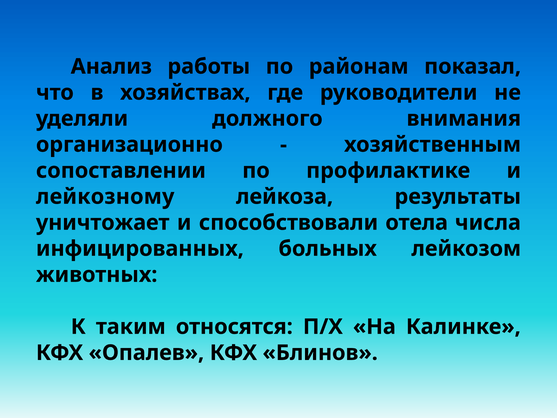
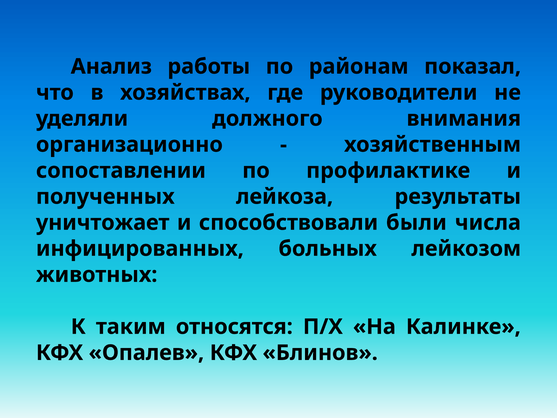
лейкозному: лейкозному -> полученных
отела: отела -> были
